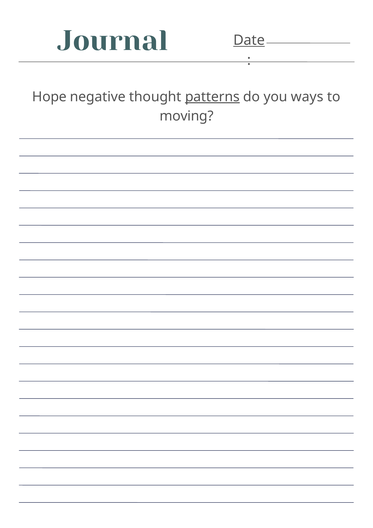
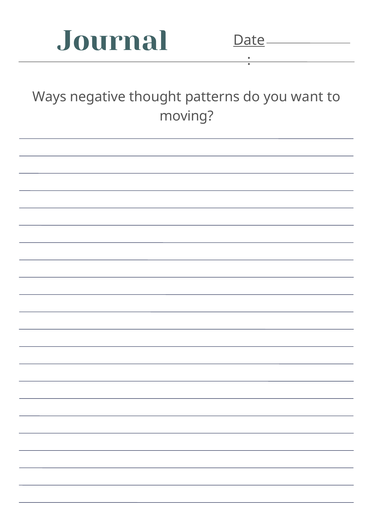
Hope: Hope -> Ways
patterns underline: present -> none
ways: ways -> want
